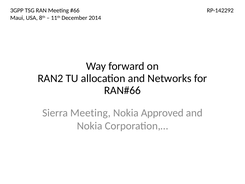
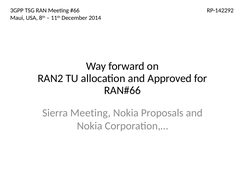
Networks: Networks -> Approved
Approved: Approved -> Proposals
